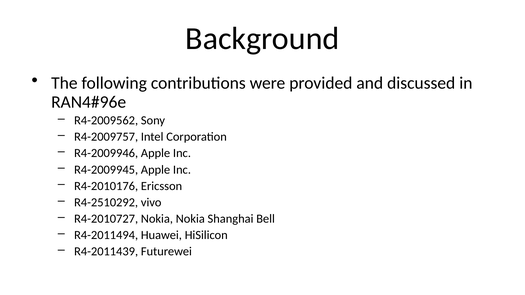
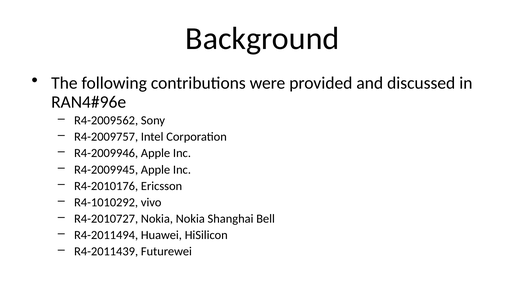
R4-2510292: R4-2510292 -> R4-1010292
